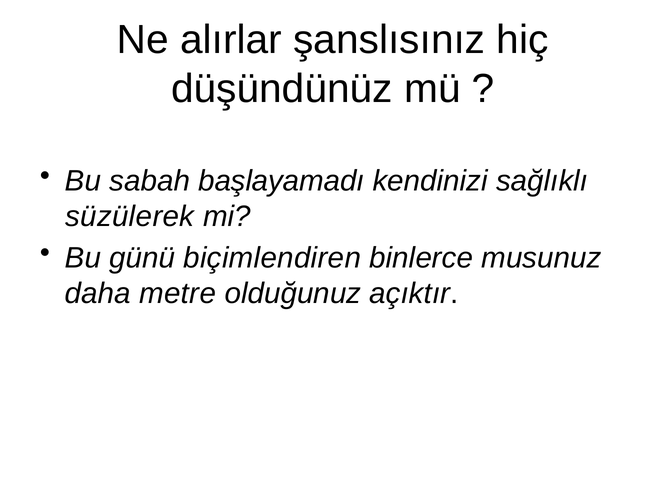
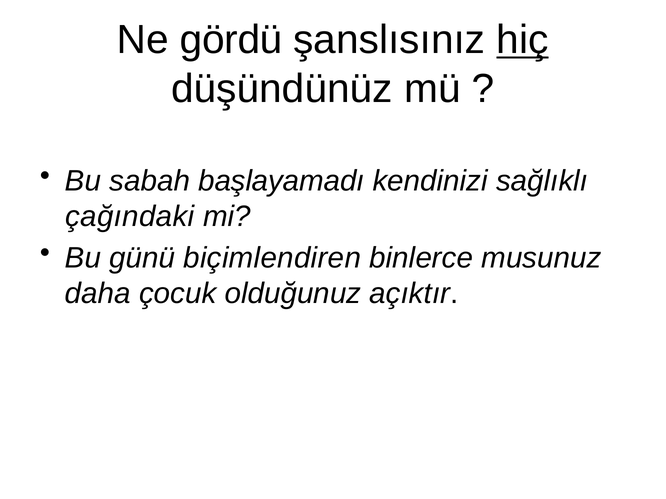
alırlar: alırlar -> gördü
hiç underline: none -> present
süzülerek: süzülerek -> çağındaki
metre: metre -> çocuk
